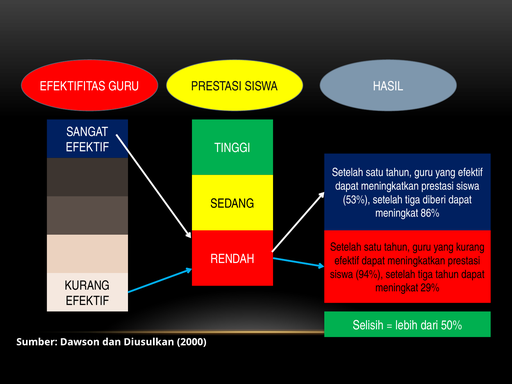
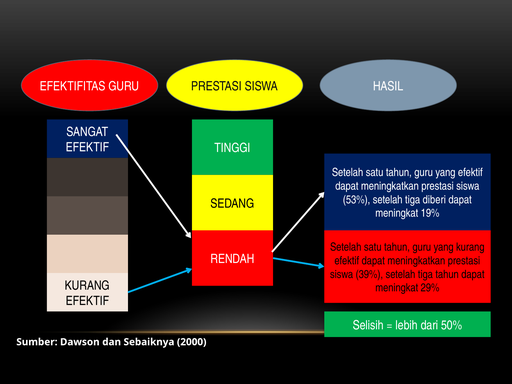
86%: 86% -> 19%
94%: 94% -> 39%
Diusulkan: Diusulkan -> Sebaiknya
